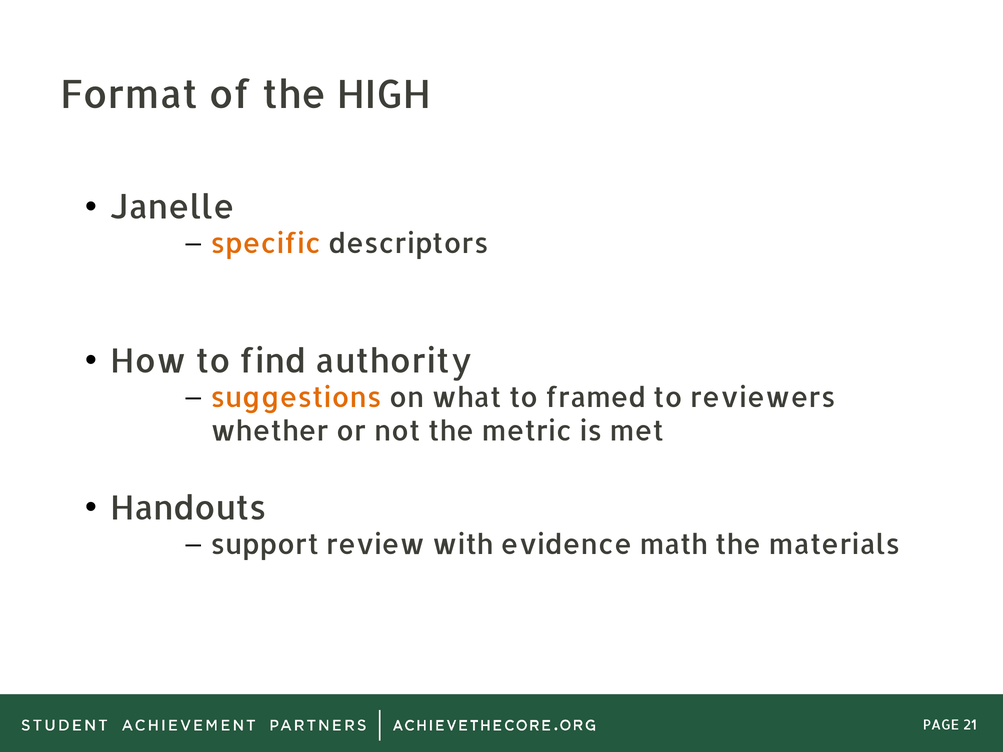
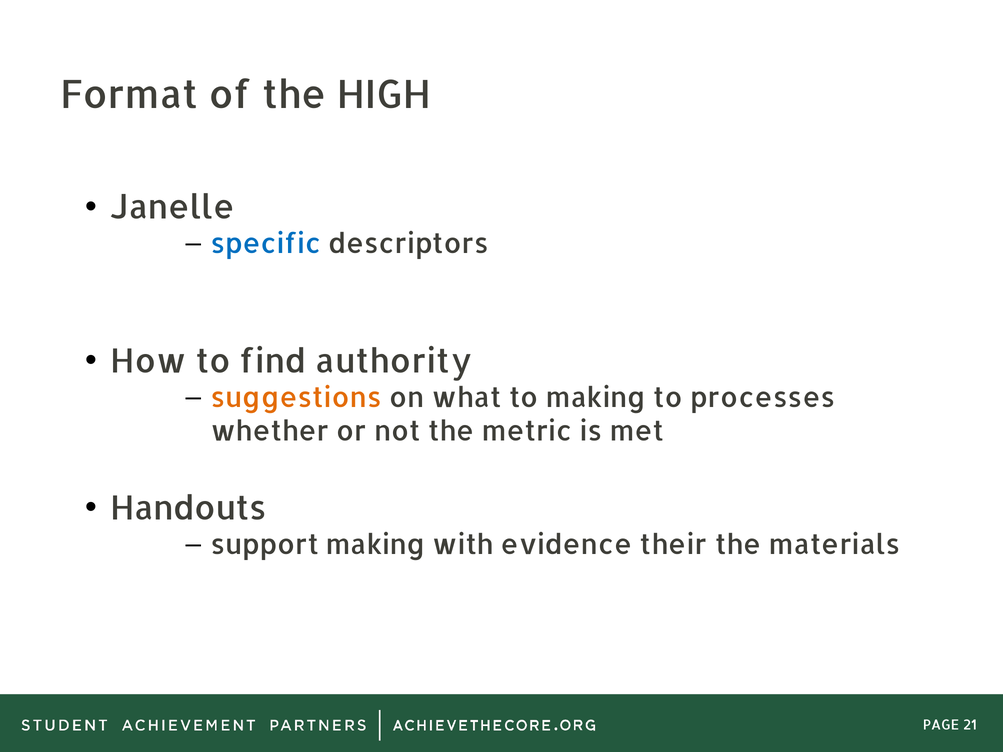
specific colour: orange -> blue
to framed: framed -> making
reviewers: reviewers -> processes
support review: review -> making
math: math -> their
